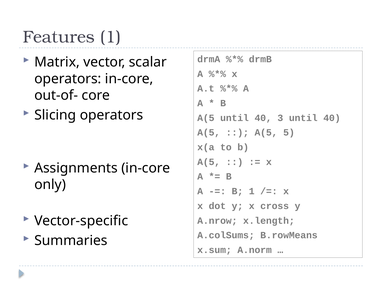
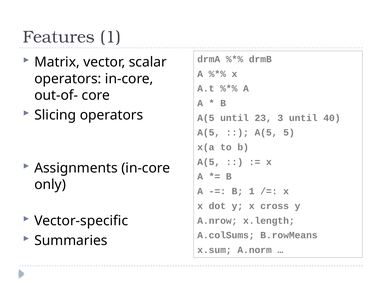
A(5 until 40: 40 -> 23
